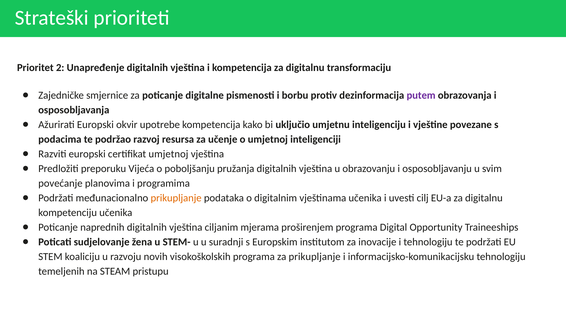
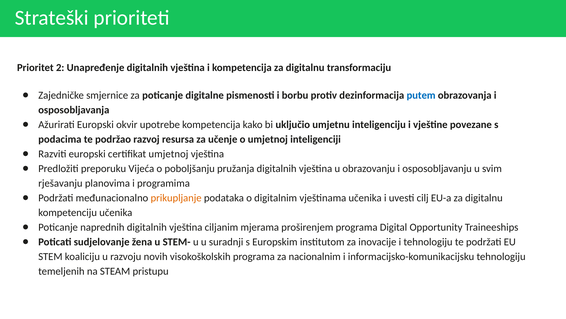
putem colour: purple -> blue
povećanje: povećanje -> rješavanju
za prikupljanje: prikupljanje -> nacionalnim
